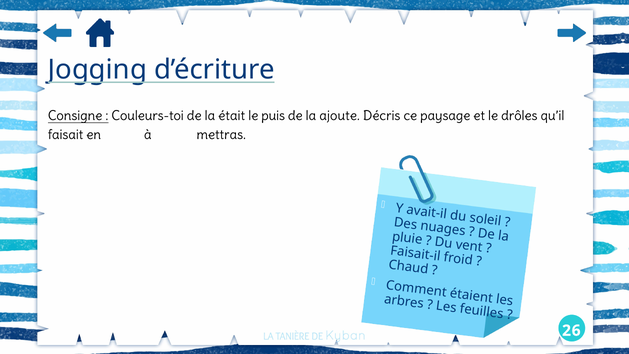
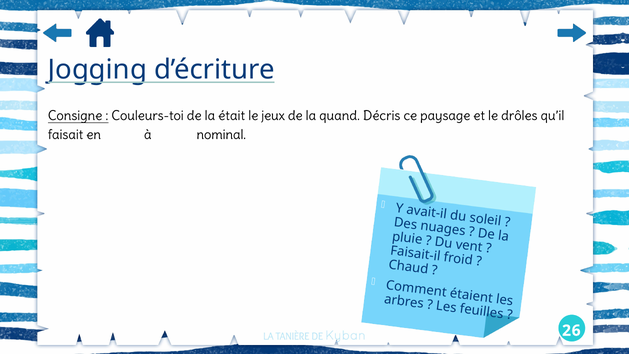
puis: puis -> jeux
ajoute: ajoute -> quand
mettras: mettras -> nominal
